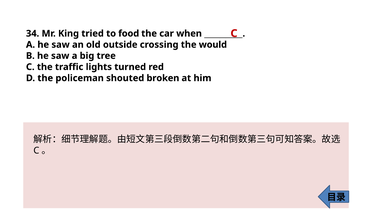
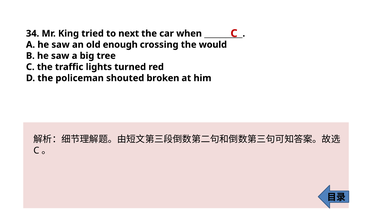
food: food -> next
outside: outside -> enough
